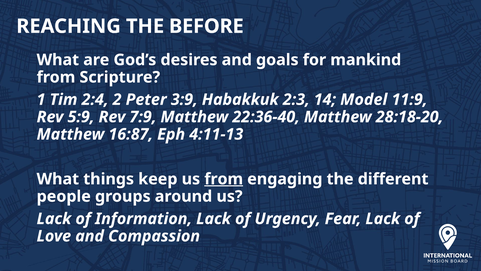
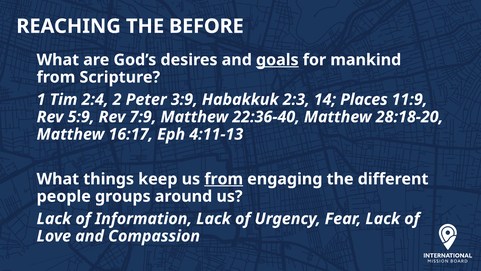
goals underline: none -> present
Model: Model -> Places
16:87: 16:87 -> 16:17
